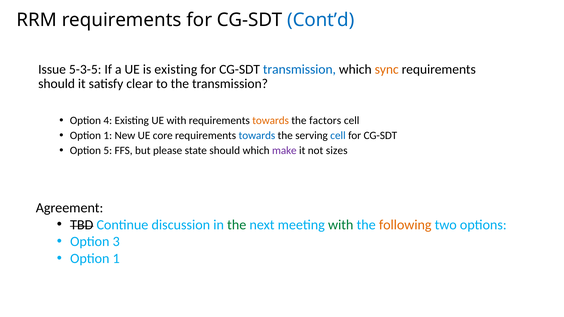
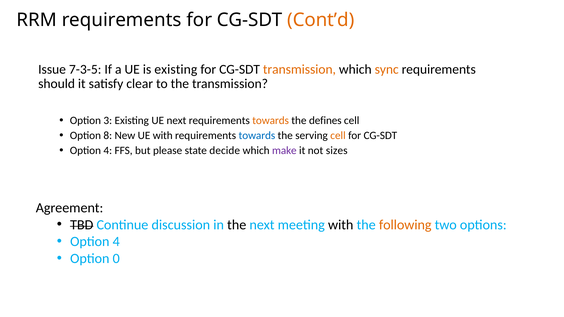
Cont’d colour: blue -> orange
5-3-5: 5-3-5 -> 7-3-5
transmission at (299, 69) colour: blue -> orange
4: 4 -> 3
UE with: with -> next
factors: factors -> defines
1 at (108, 136): 1 -> 8
UE core: core -> with
cell at (338, 136) colour: blue -> orange
5 at (108, 151): 5 -> 4
state should: should -> decide
the at (237, 225) colour: green -> black
with at (341, 225) colour: green -> black
3 at (116, 242): 3 -> 4
1 at (116, 259): 1 -> 0
